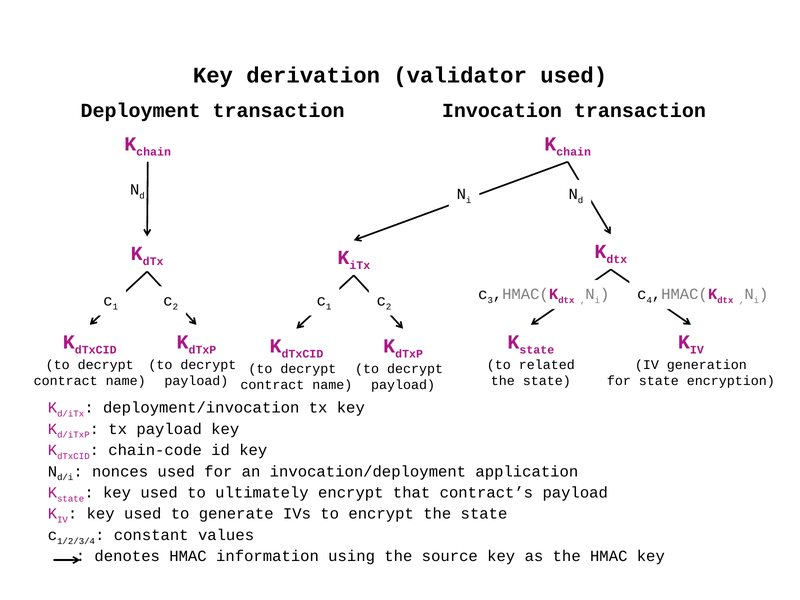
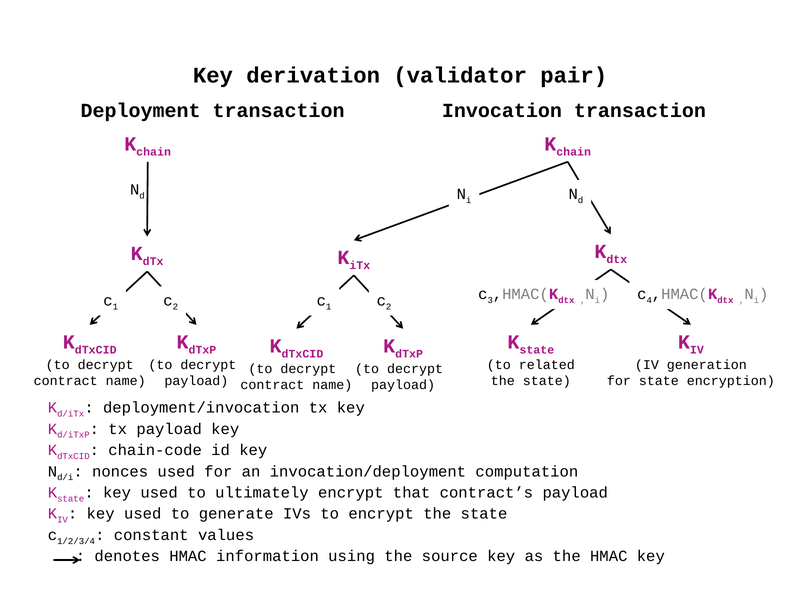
validator used: used -> pair
application: application -> computation
